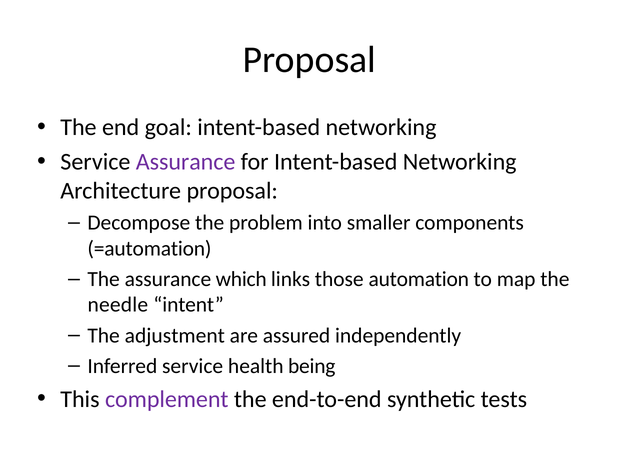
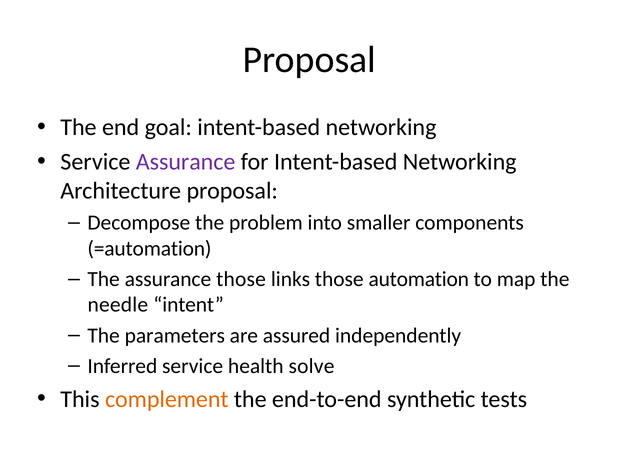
assurance which: which -> those
adjustment: adjustment -> parameters
being: being -> solve
complement colour: purple -> orange
